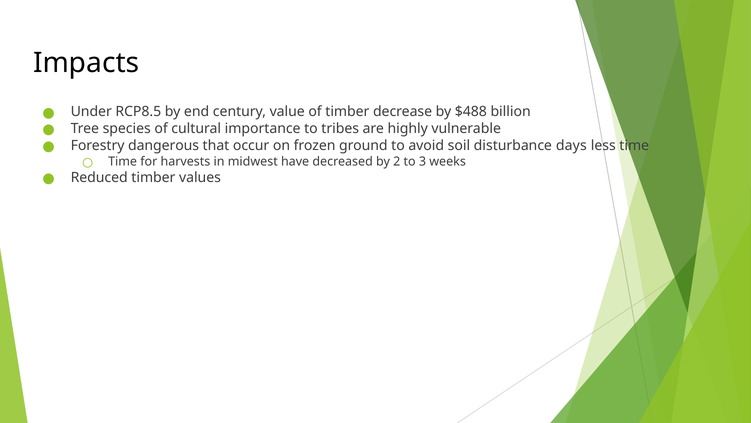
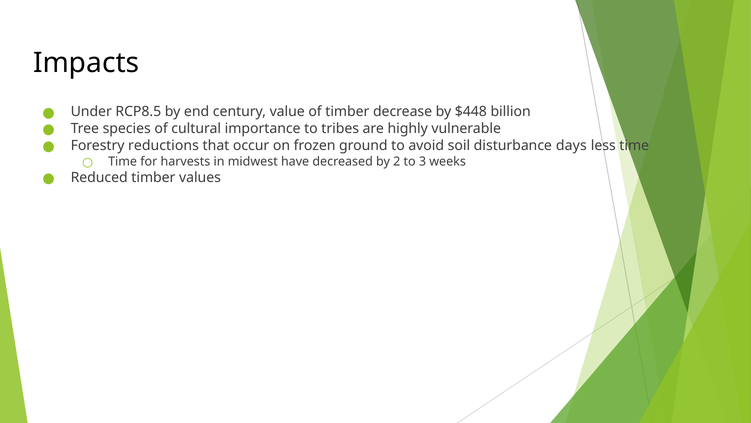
$488: $488 -> $448
dangerous: dangerous -> reductions
